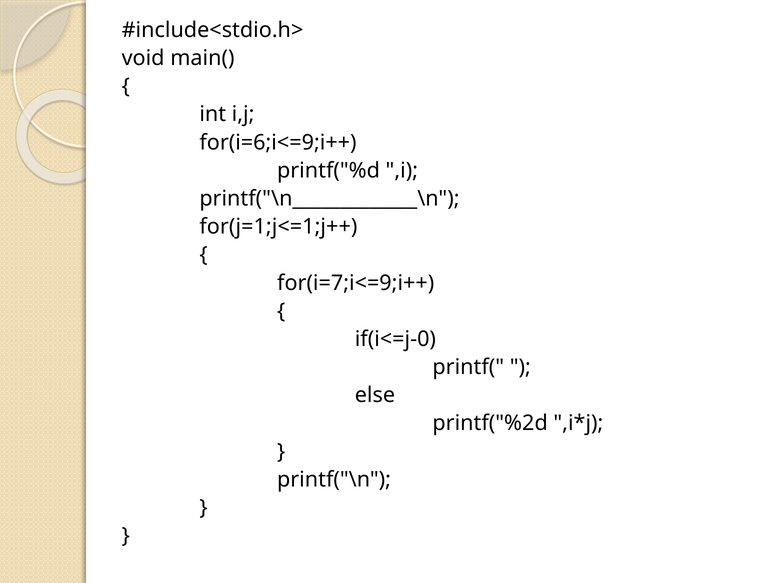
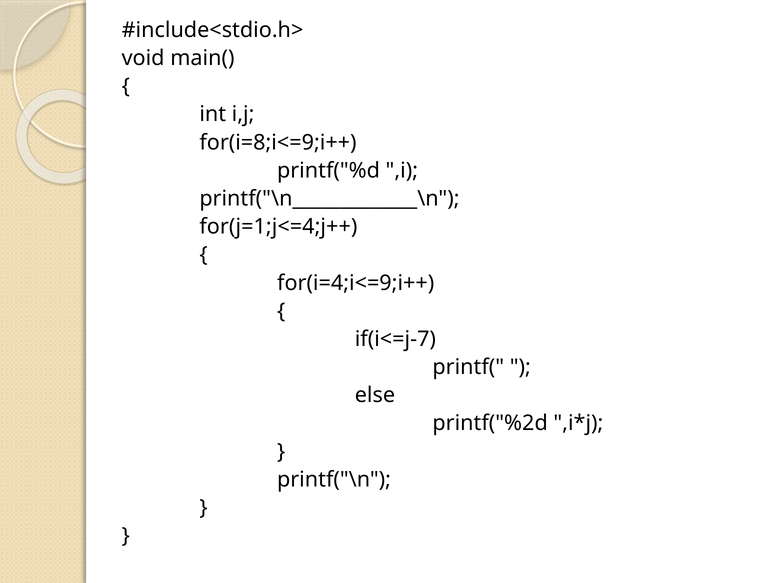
for(i=6;i<=9;i++: for(i=6;i<=9;i++ -> for(i=8;i<=9;i++
for(j=1;j<=1;j++: for(j=1;j<=1;j++ -> for(j=1;j<=4;j++
for(i=7;i<=9;i++: for(i=7;i<=9;i++ -> for(i=4;i<=9;i++
if(i<=j-0: if(i<=j-0 -> if(i<=j-7
